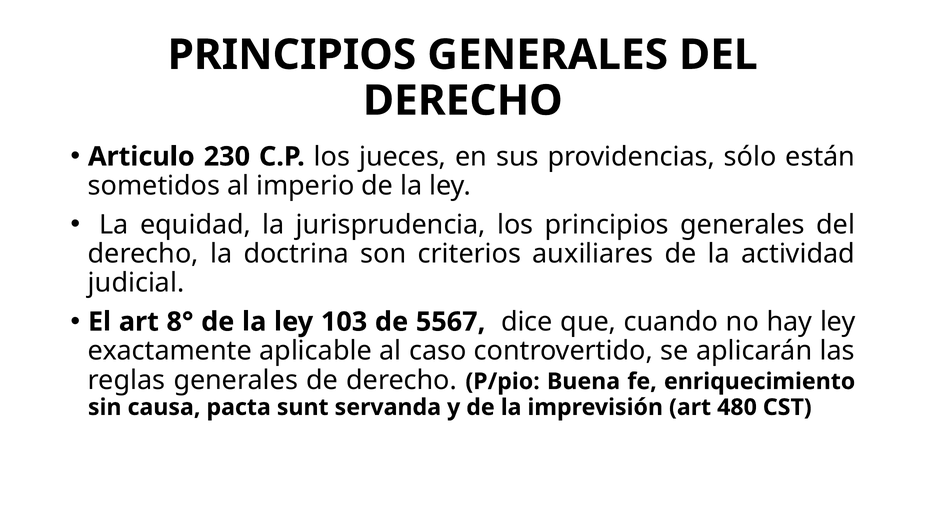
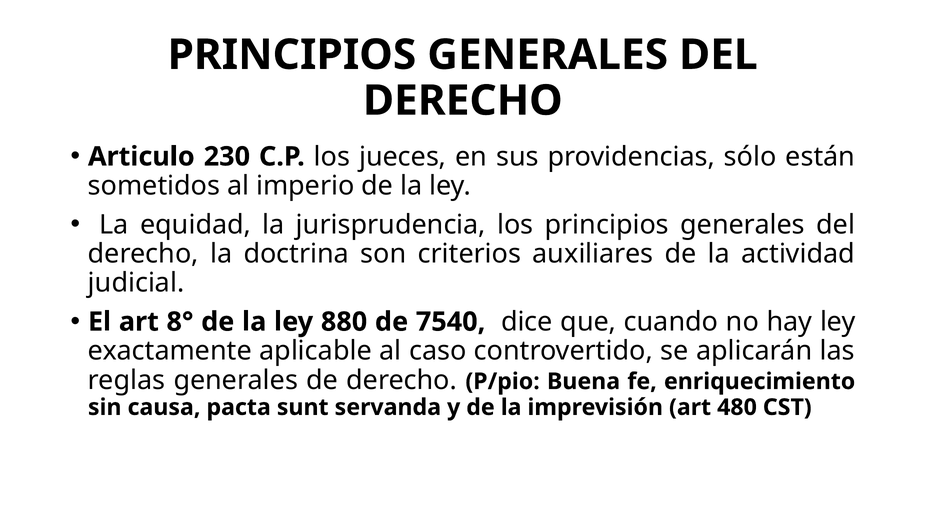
103: 103 -> 880
5567: 5567 -> 7540
